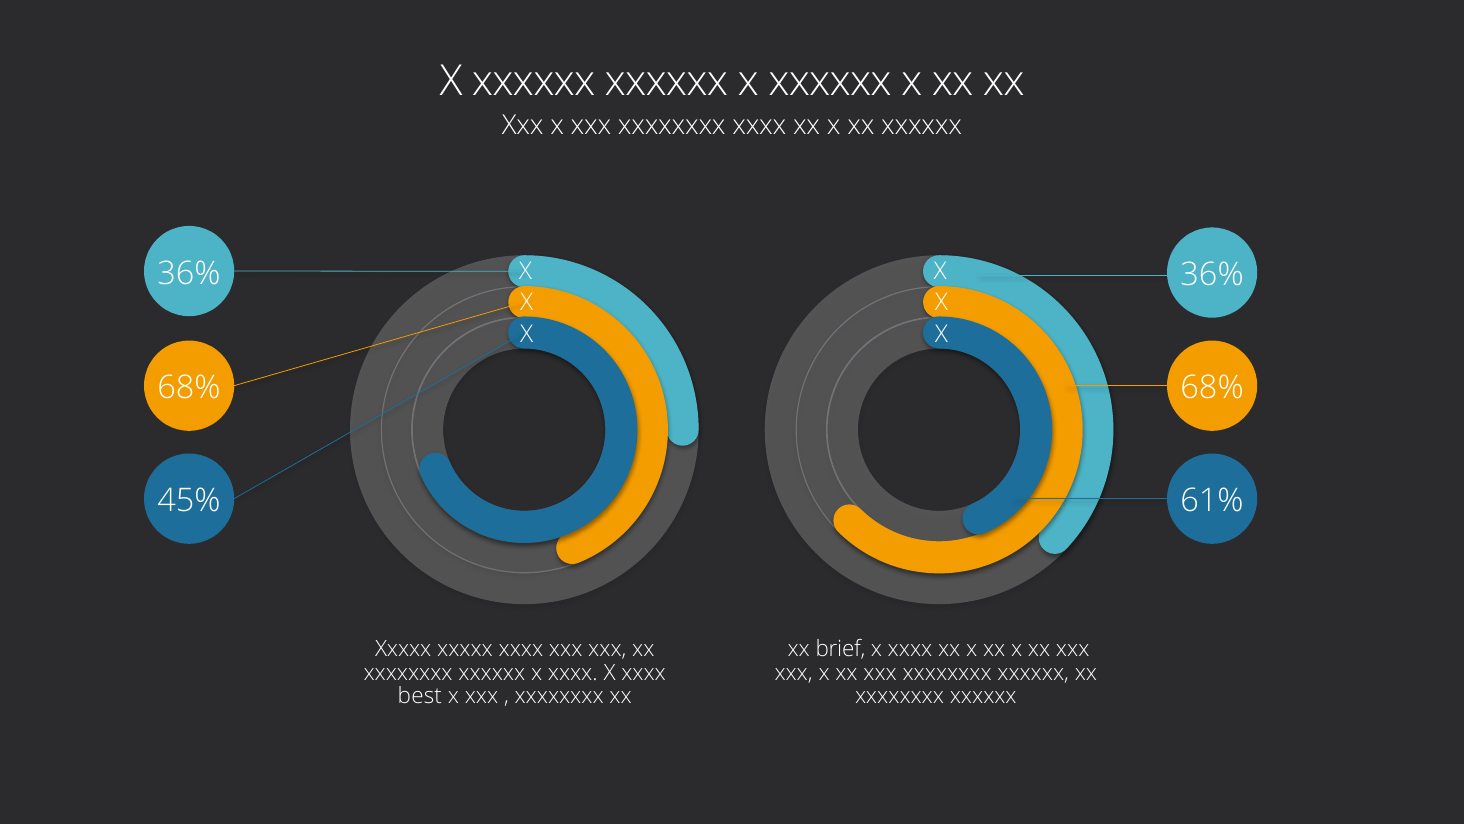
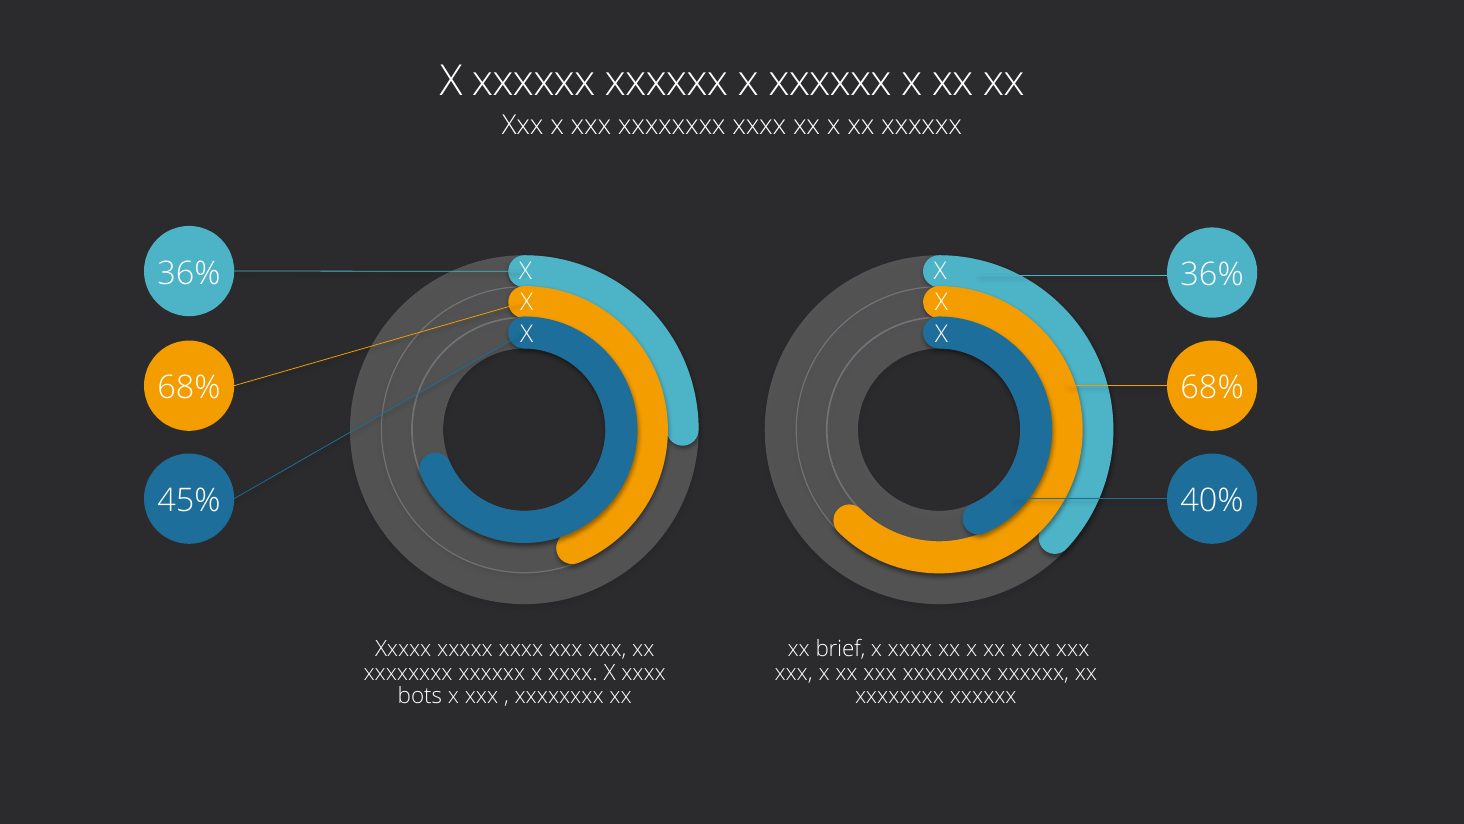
61%: 61% -> 40%
best: best -> bots
